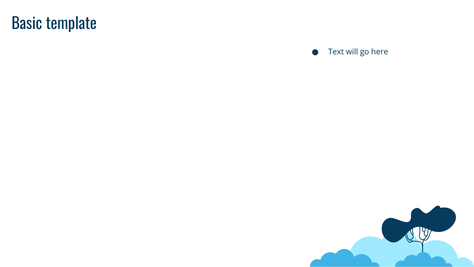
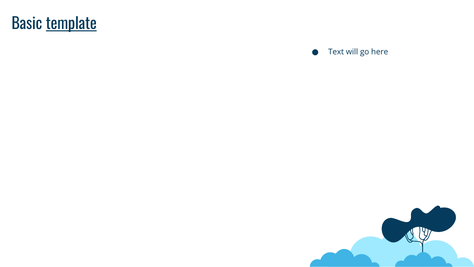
template underline: none -> present
